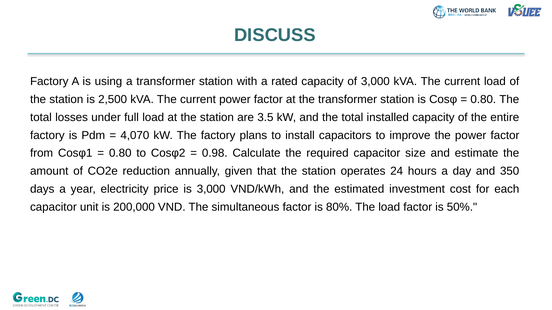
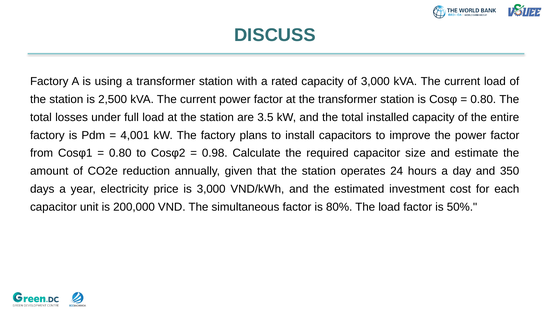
4,070: 4,070 -> 4,001
